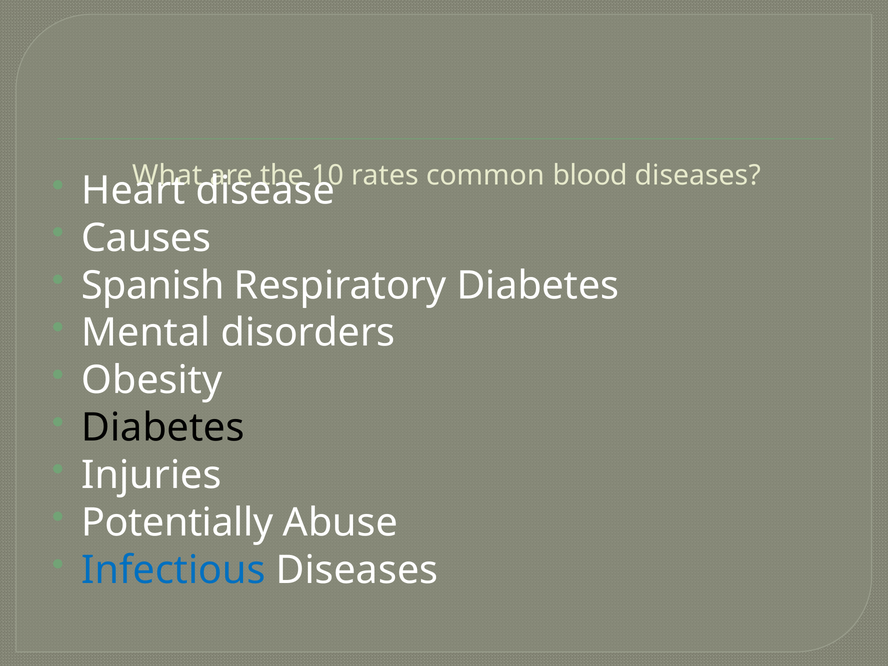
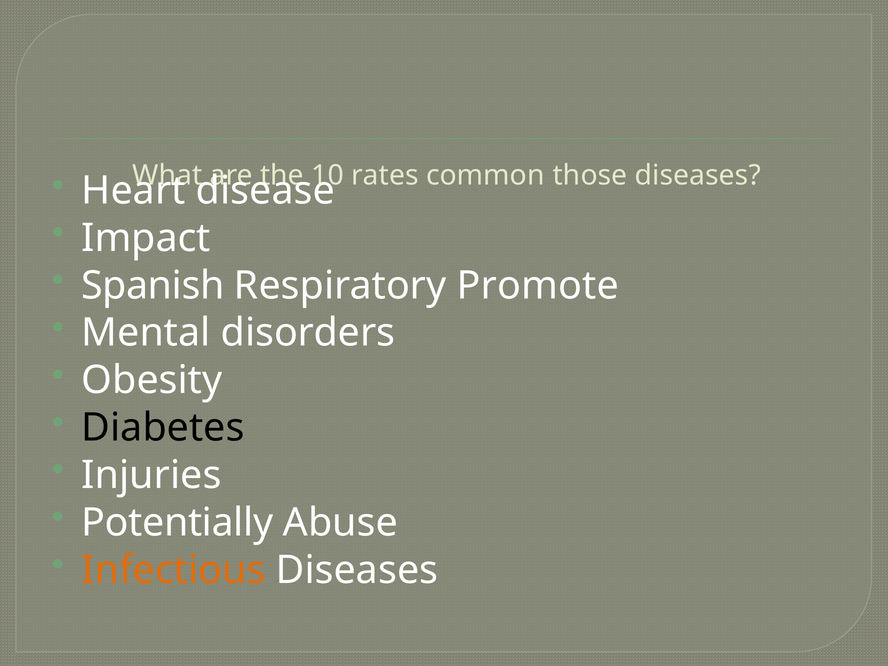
blood: blood -> those
Causes: Causes -> Impact
Respiratory Diabetes: Diabetes -> Promote
Infectious colour: blue -> orange
